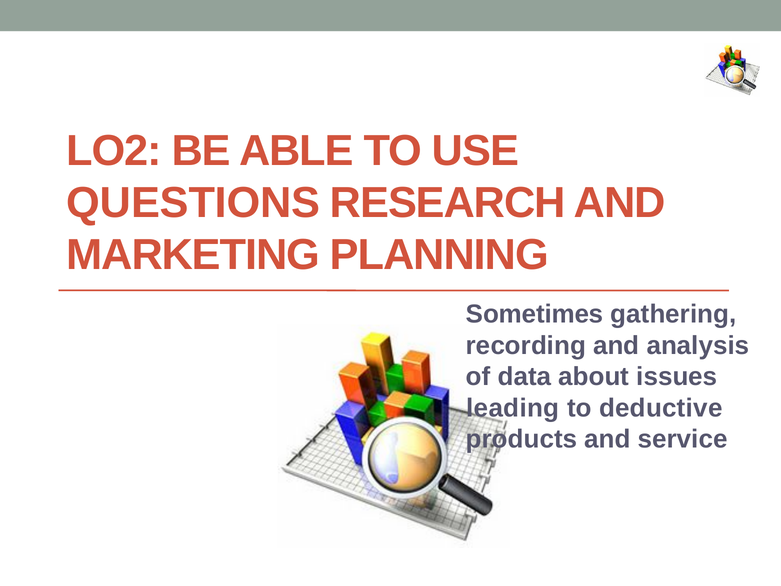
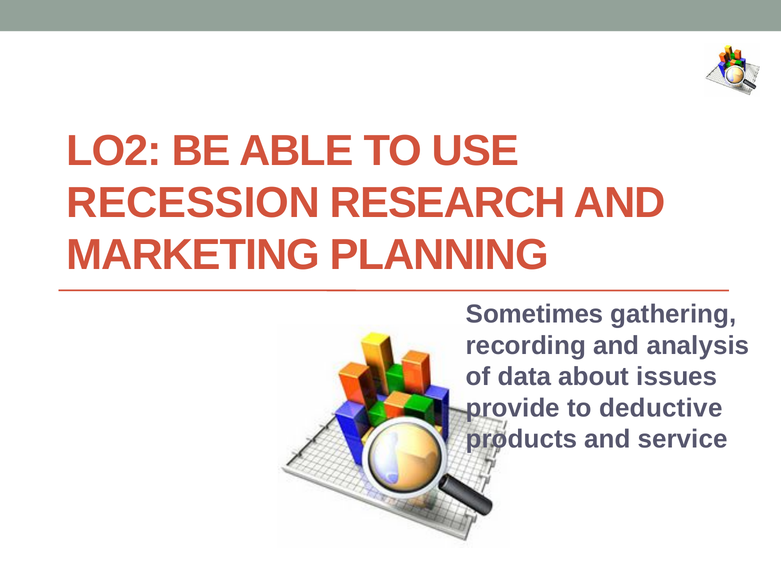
QUESTIONS: QUESTIONS -> RECESSION
leading: leading -> provide
